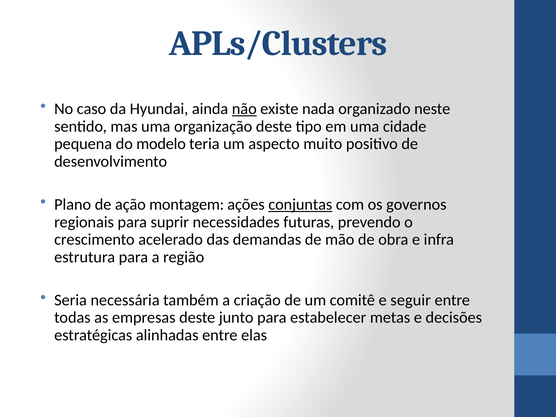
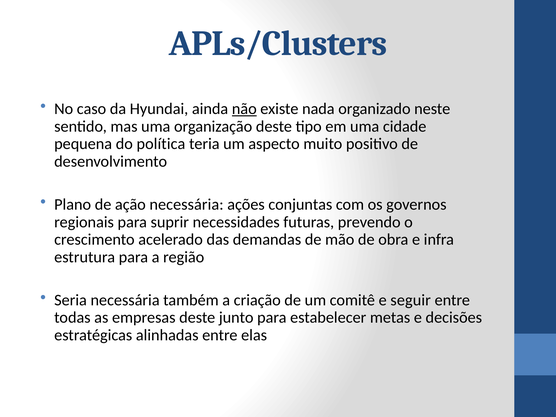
modelo: modelo -> política
ação montagem: montagem -> necessária
conjuntas underline: present -> none
